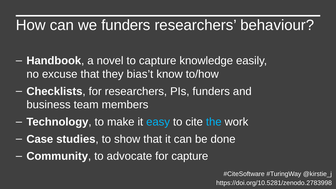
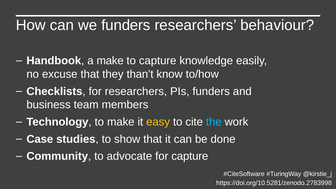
a novel: novel -> make
bias’t: bias’t -> than’t
easy colour: light blue -> yellow
